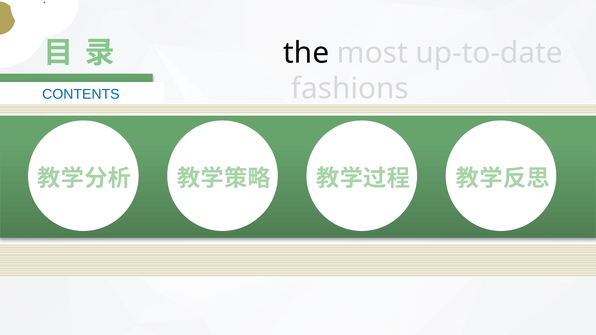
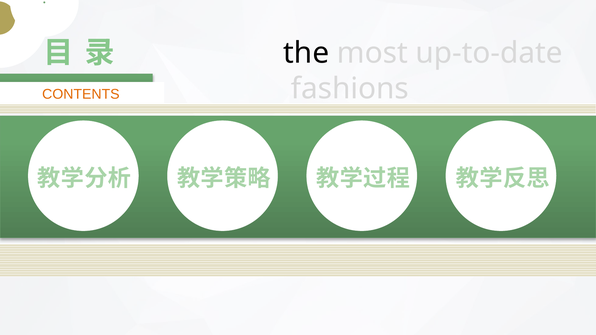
CONTENTS colour: blue -> orange
